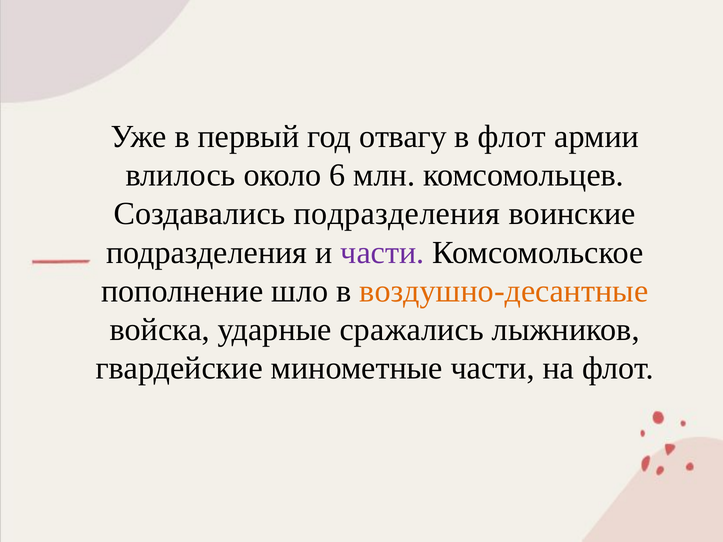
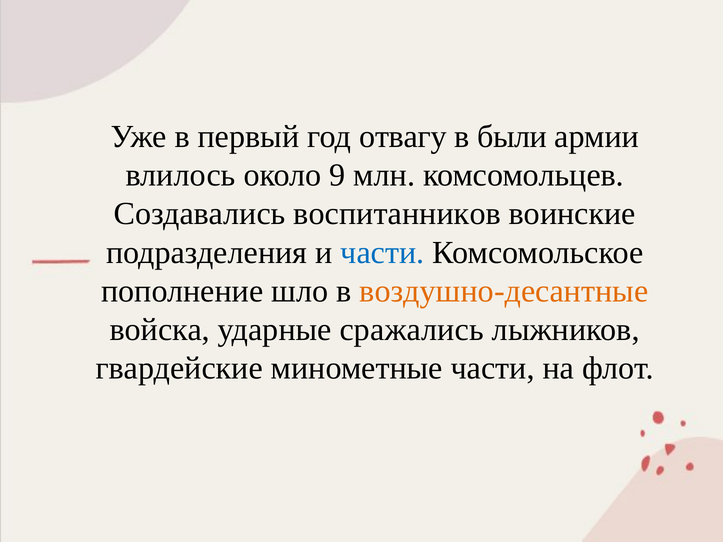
в флот: флот -> были
6: 6 -> 9
Создавались подразделения: подразделения -> воспитанников
части at (382, 253) colour: purple -> blue
